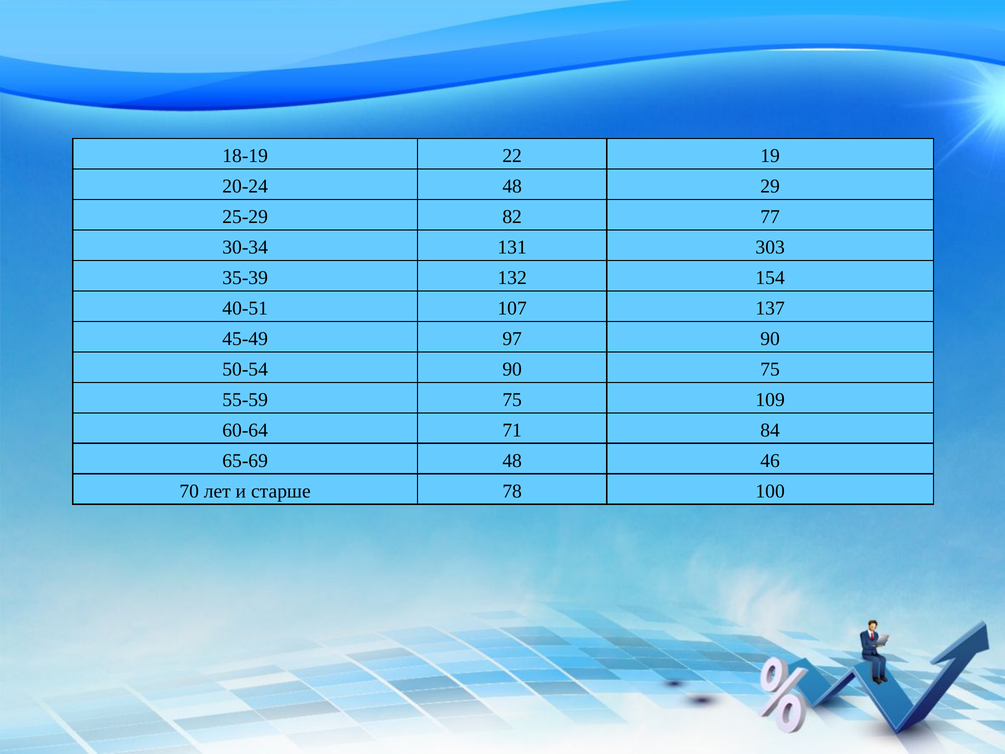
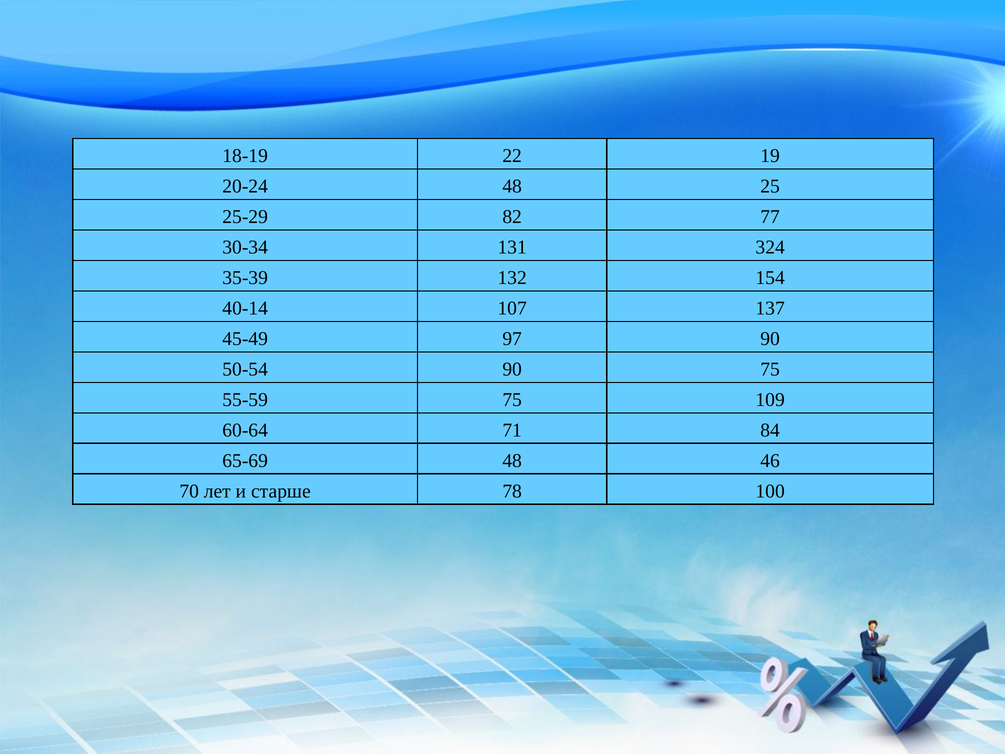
29: 29 -> 25
303: 303 -> 324
40-51: 40-51 -> 40-14
